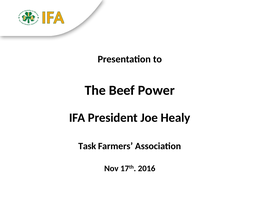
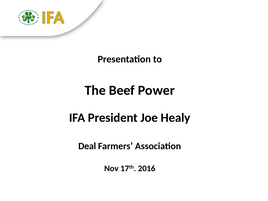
Task: Task -> Deal
